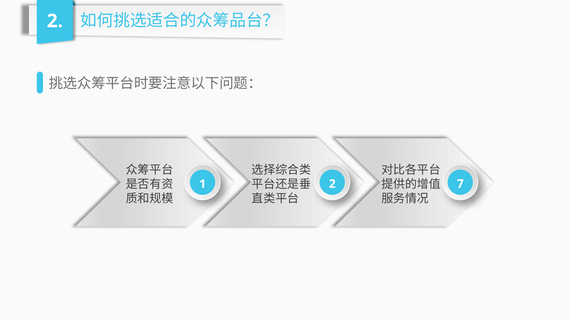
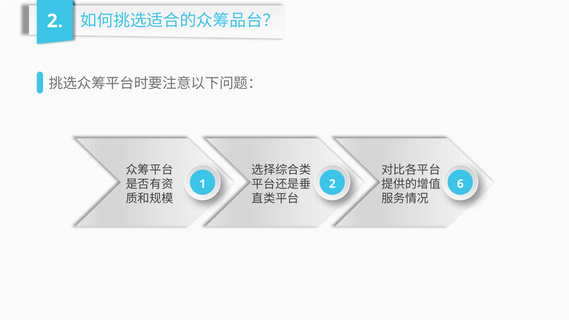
7: 7 -> 6
